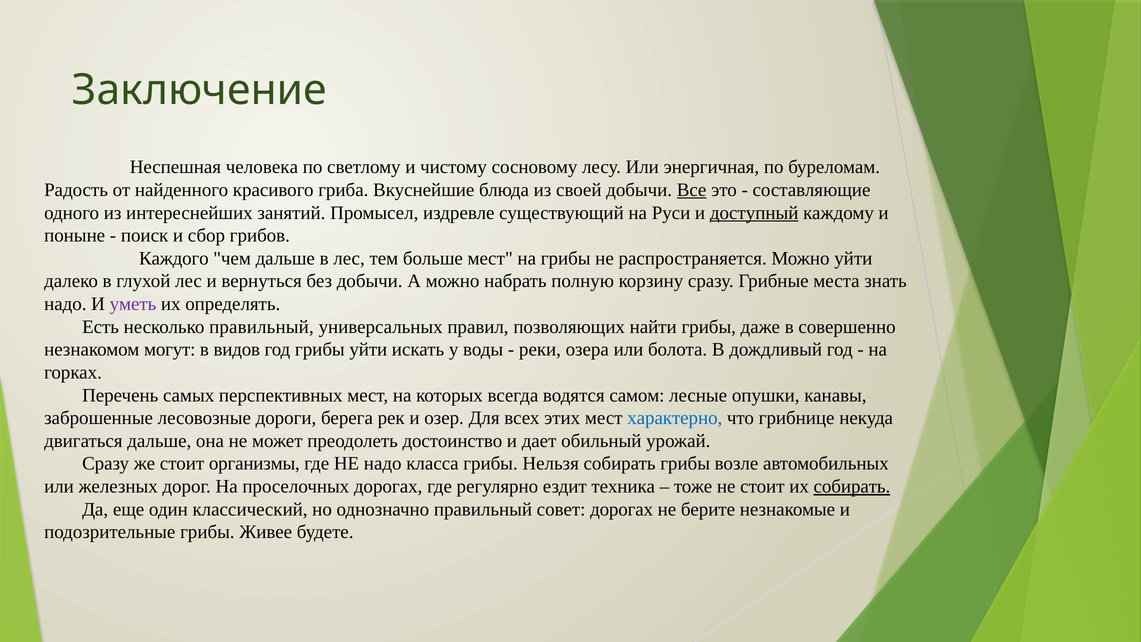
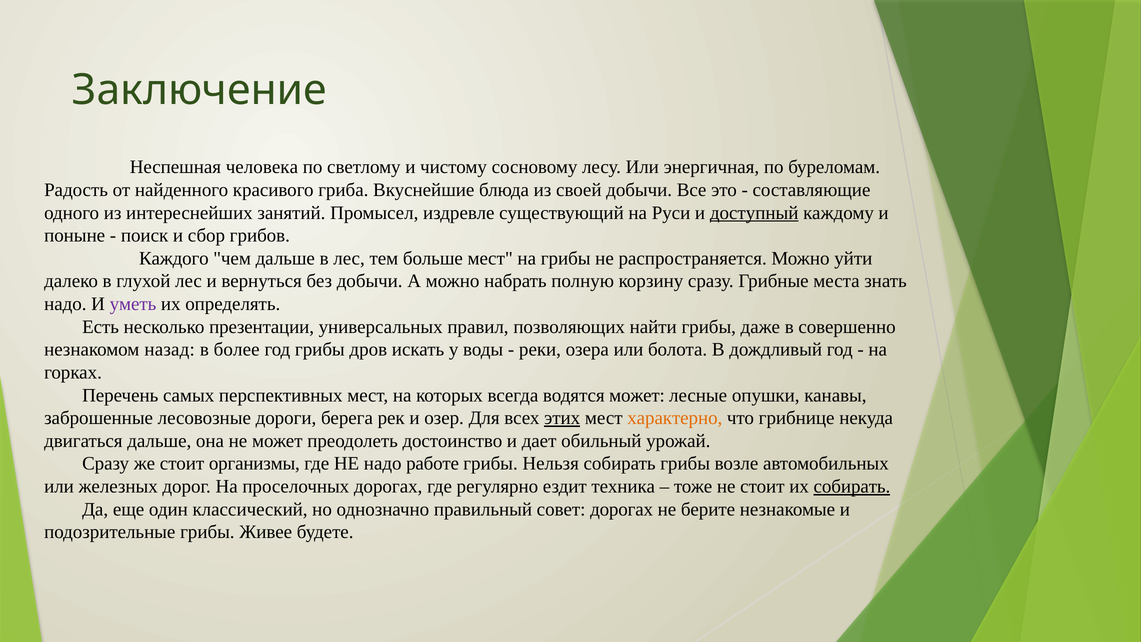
Все underline: present -> none
несколько правильный: правильный -> презентации
могут: могут -> назад
видов: видов -> более
грибы уйти: уйти -> дров
водятся самом: самом -> может
этих underline: none -> present
характерно colour: blue -> orange
класса: класса -> работе
